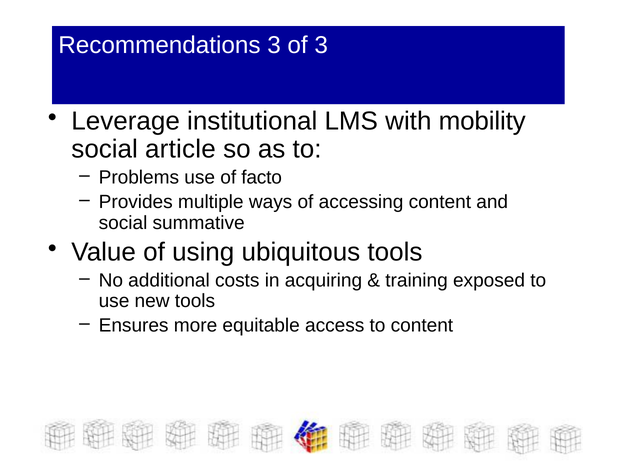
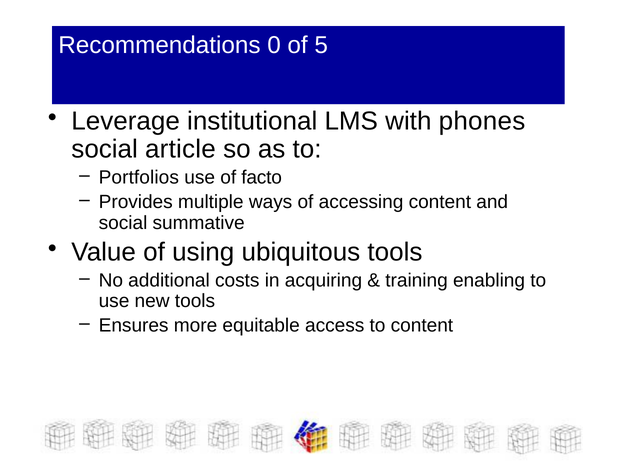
Recommendations 3: 3 -> 0
of 3: 3 -> 5
mobility: mobility -> phones
Problems: Problems -> Portfolios
exposed: exposed -> enabling
